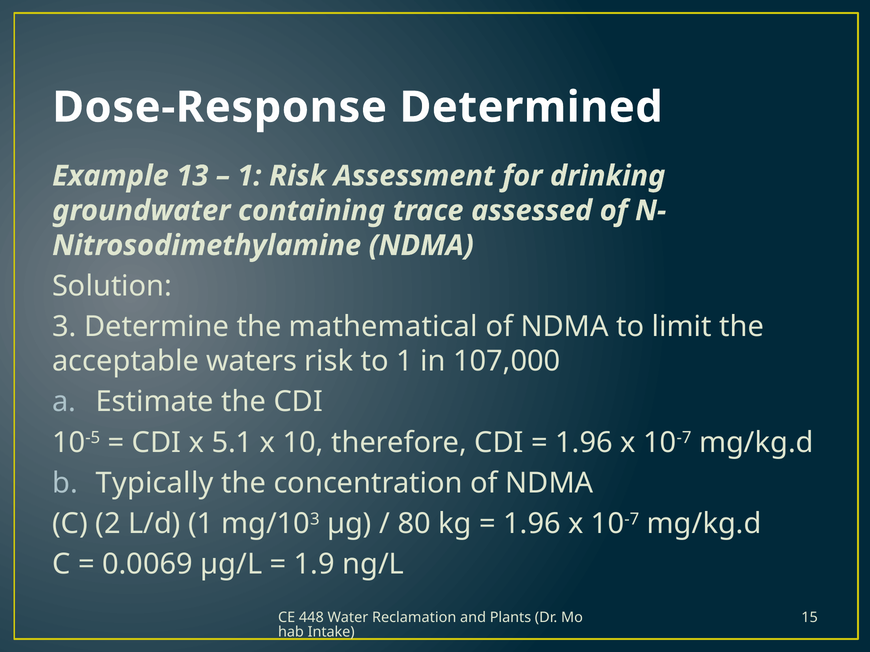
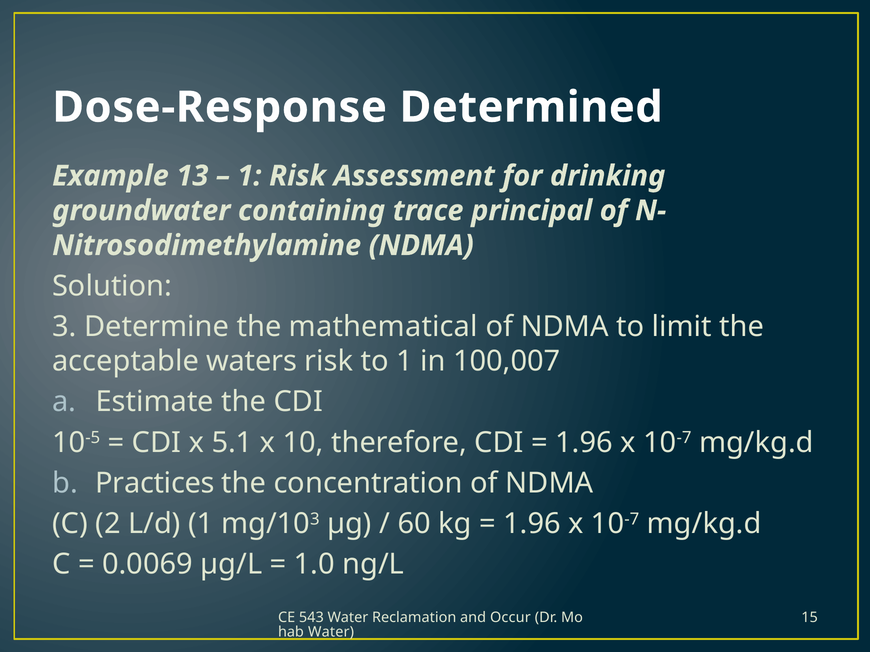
assessed: assessed -> principal
107,000: 107,000 -> 100,007
Typically: Typically -> Practices
80: 80 -> 60
1.9: 1.9 -> 1.0
448: 448 -> 543
Plants: Plants -> Occur
Intake at (331, 632): Intake -> Water
